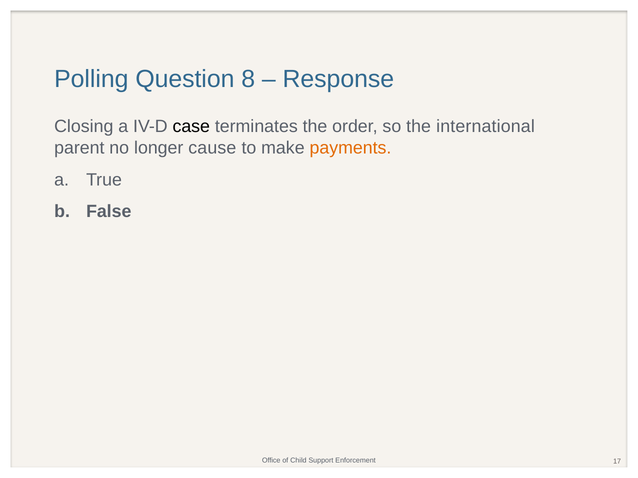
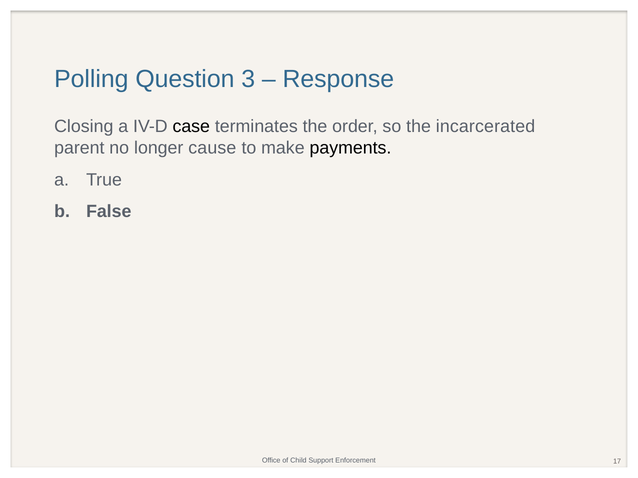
8: 8 -> 3
international: international -> incarcerated
payments colour: orange -> black
